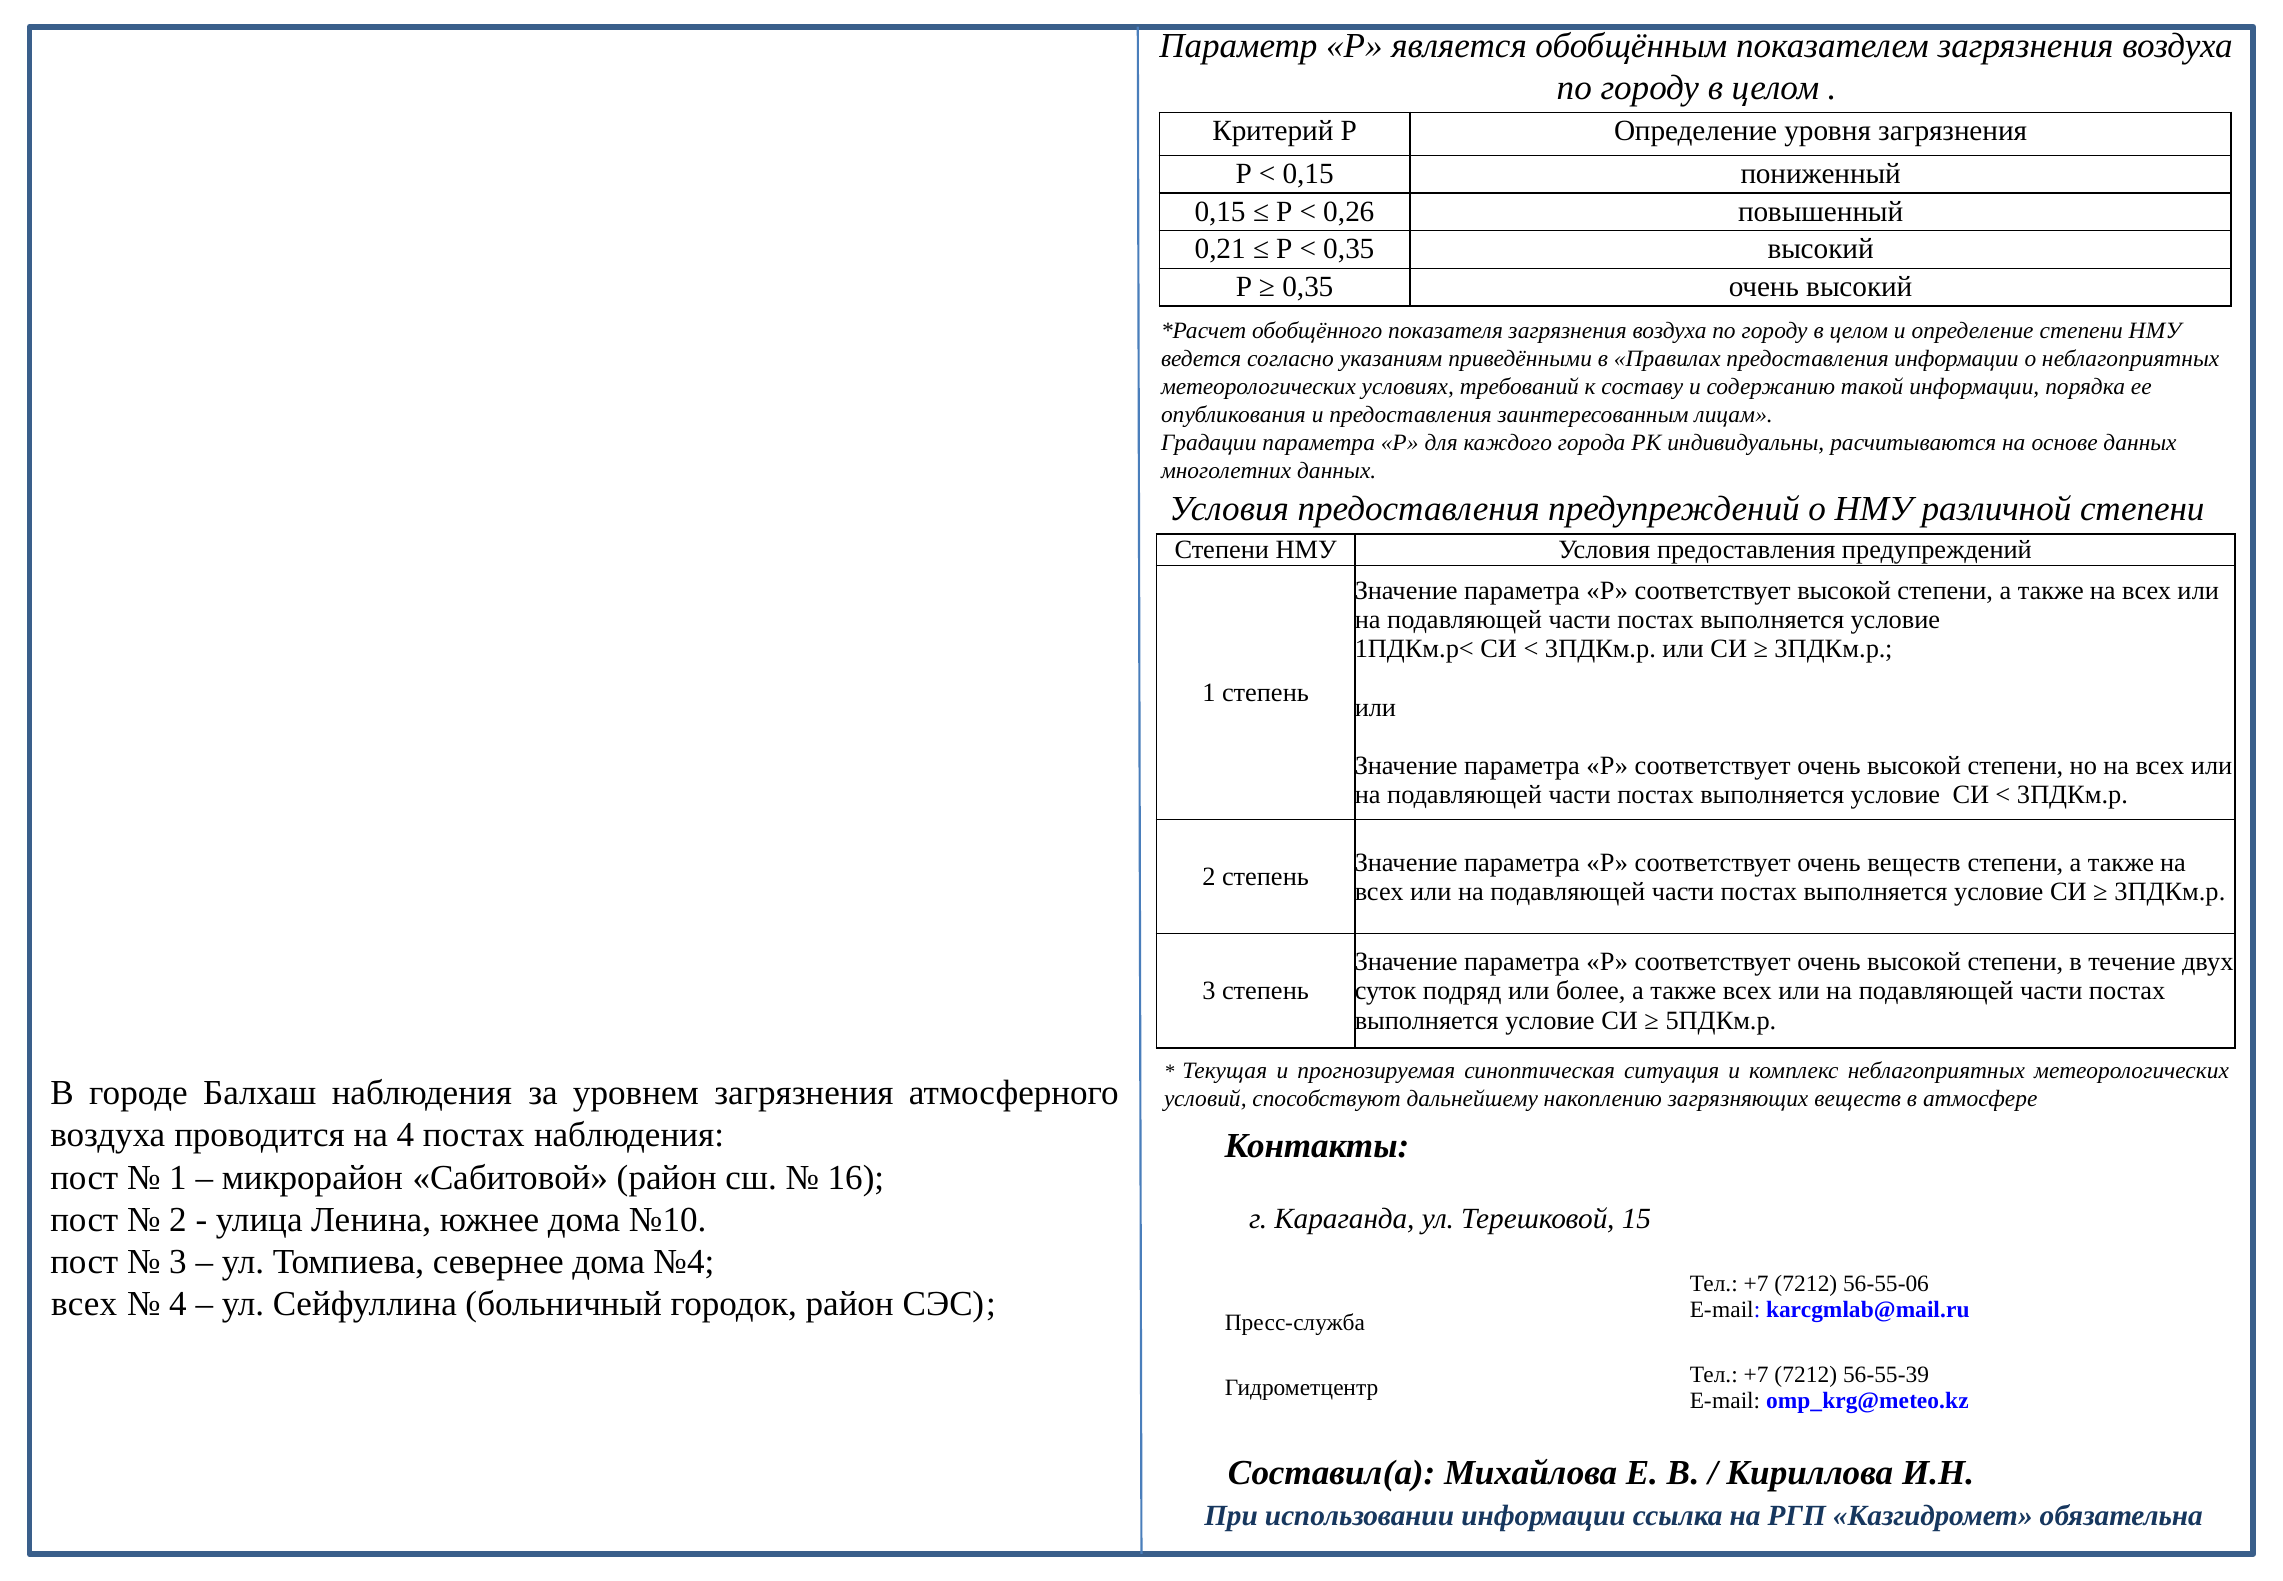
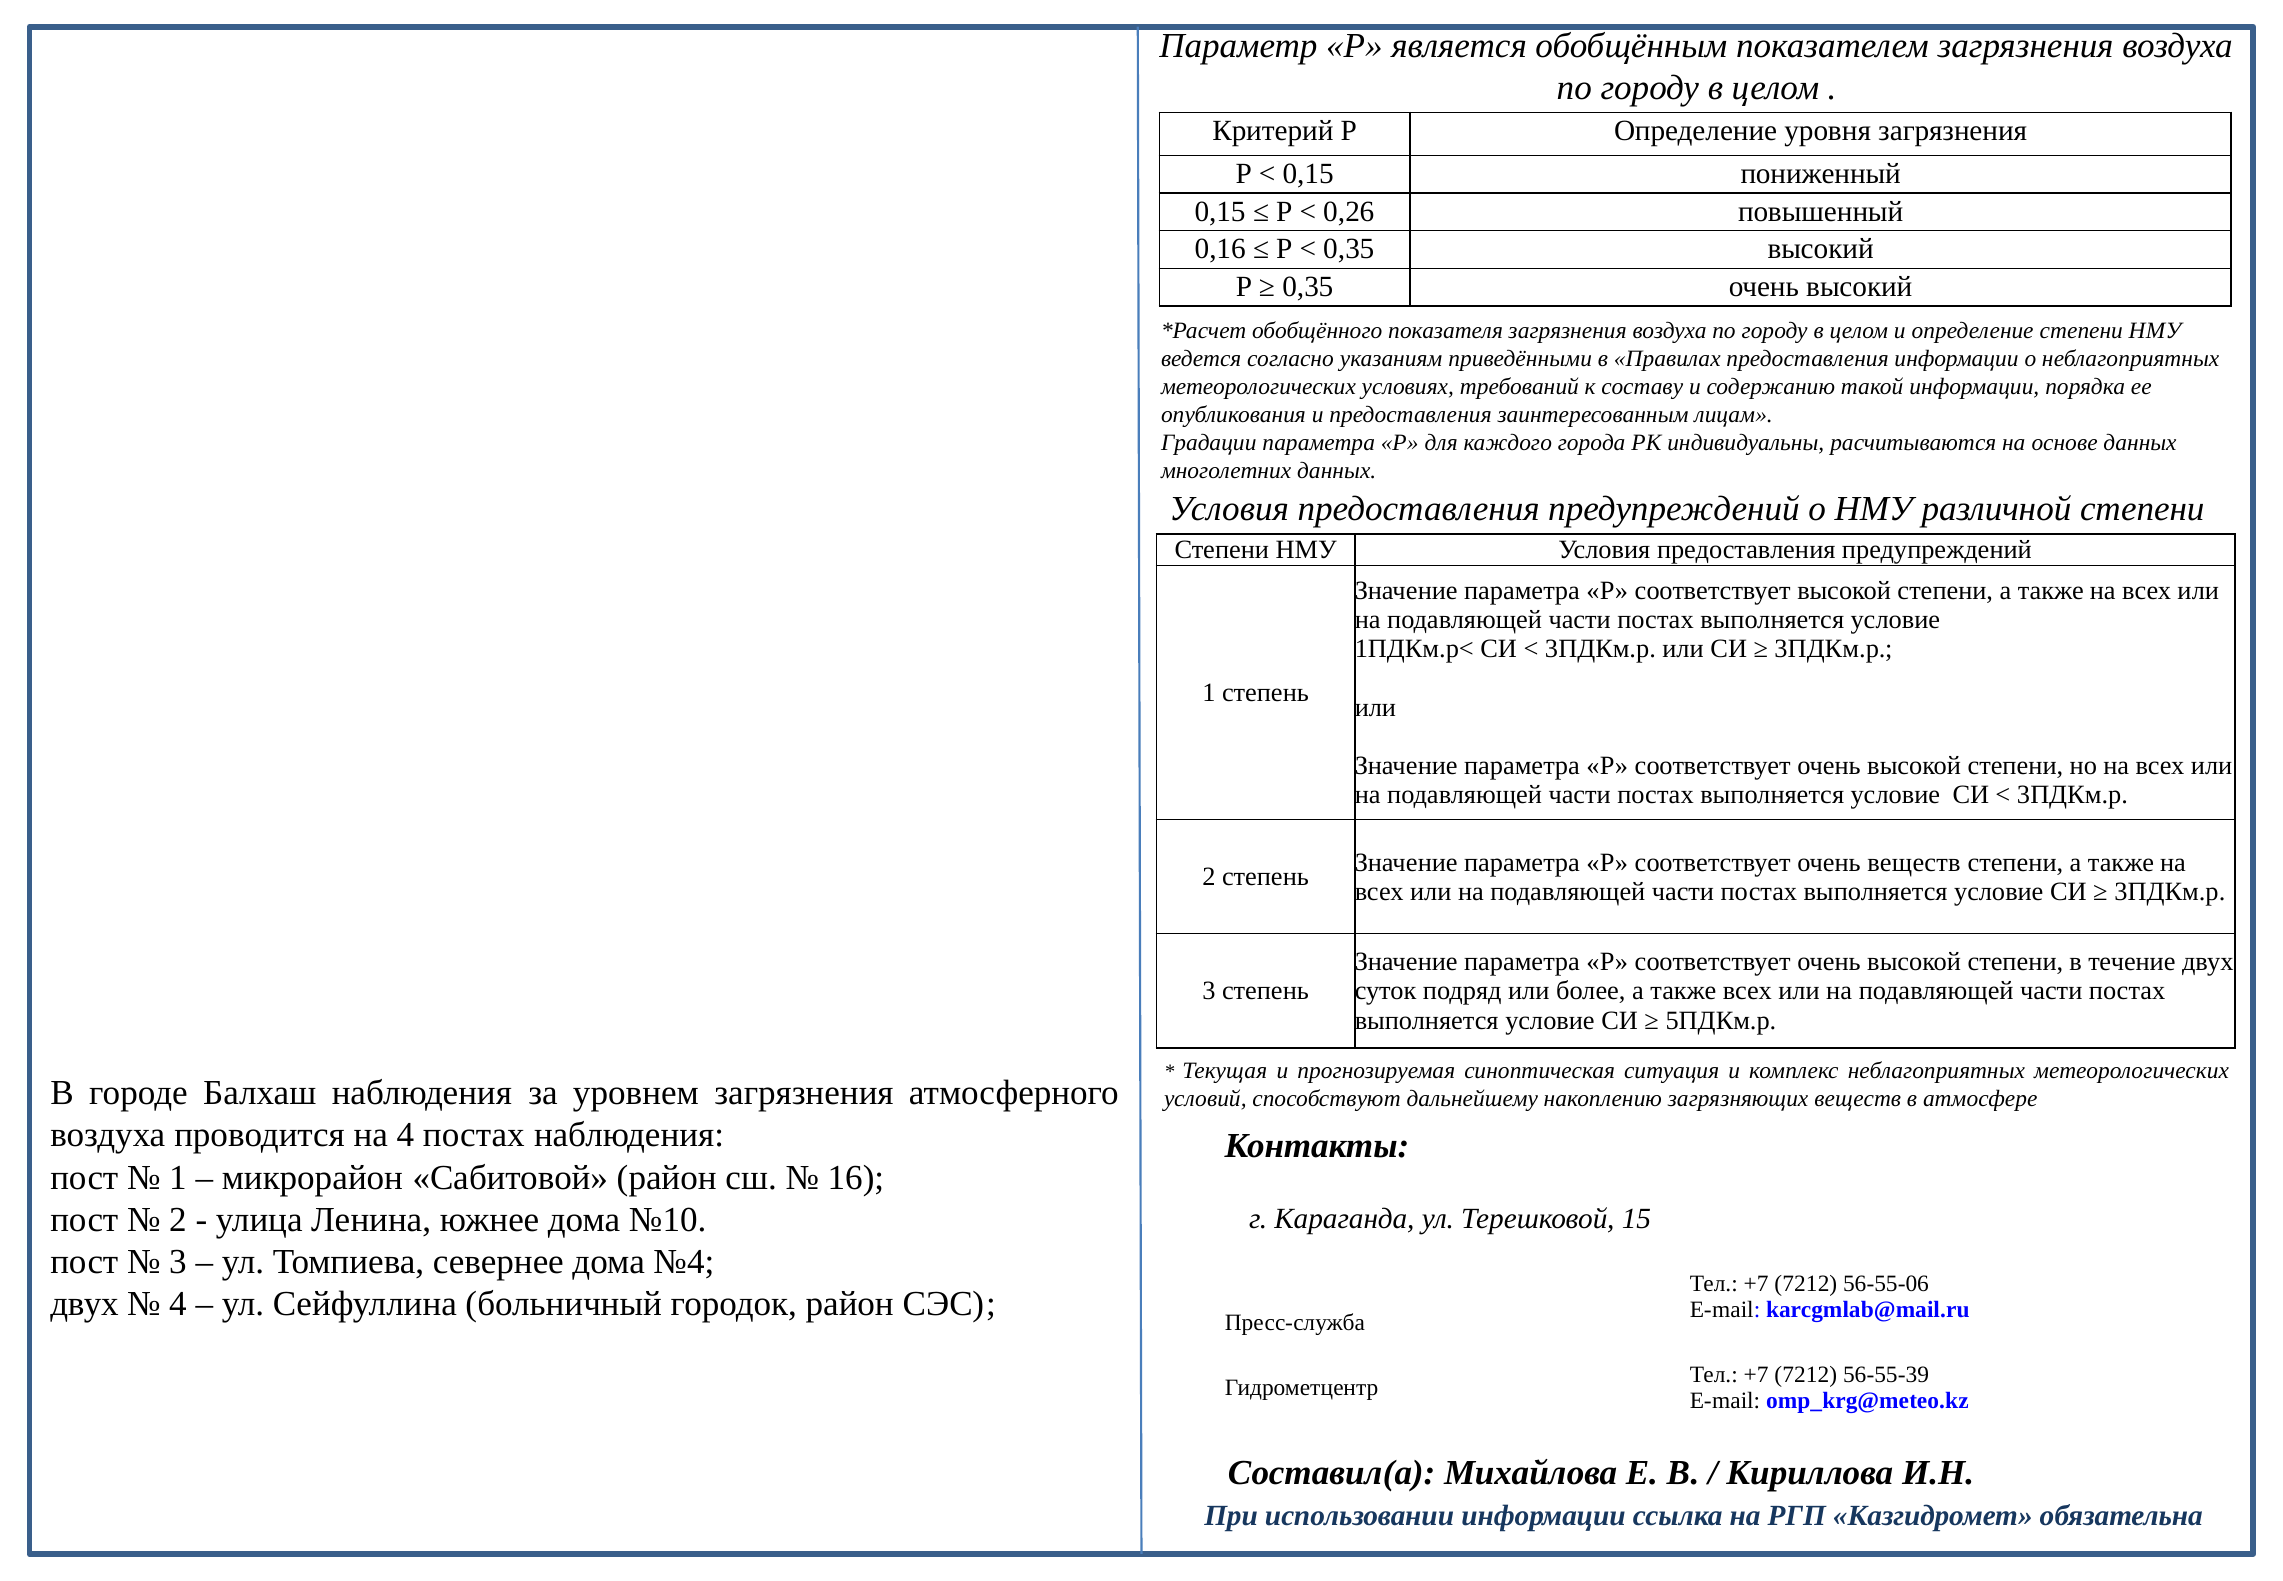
0,21: 0,21 -> 0,16
всех at (84, 1304): всех -> двух
